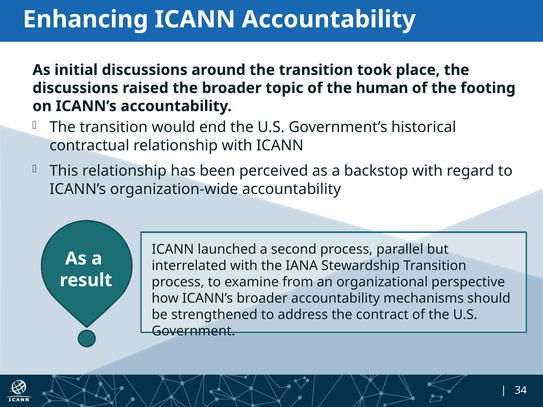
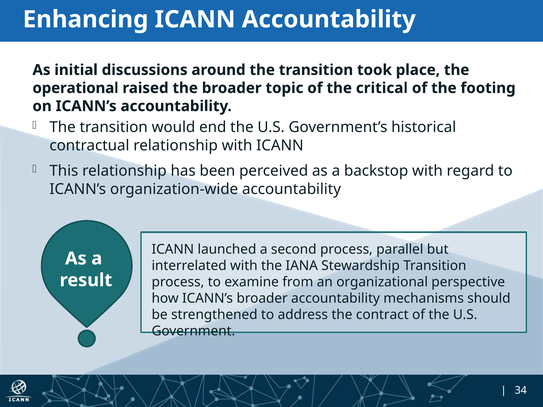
discussions at (75, 88): discussions -> operational
human: human -> critical
